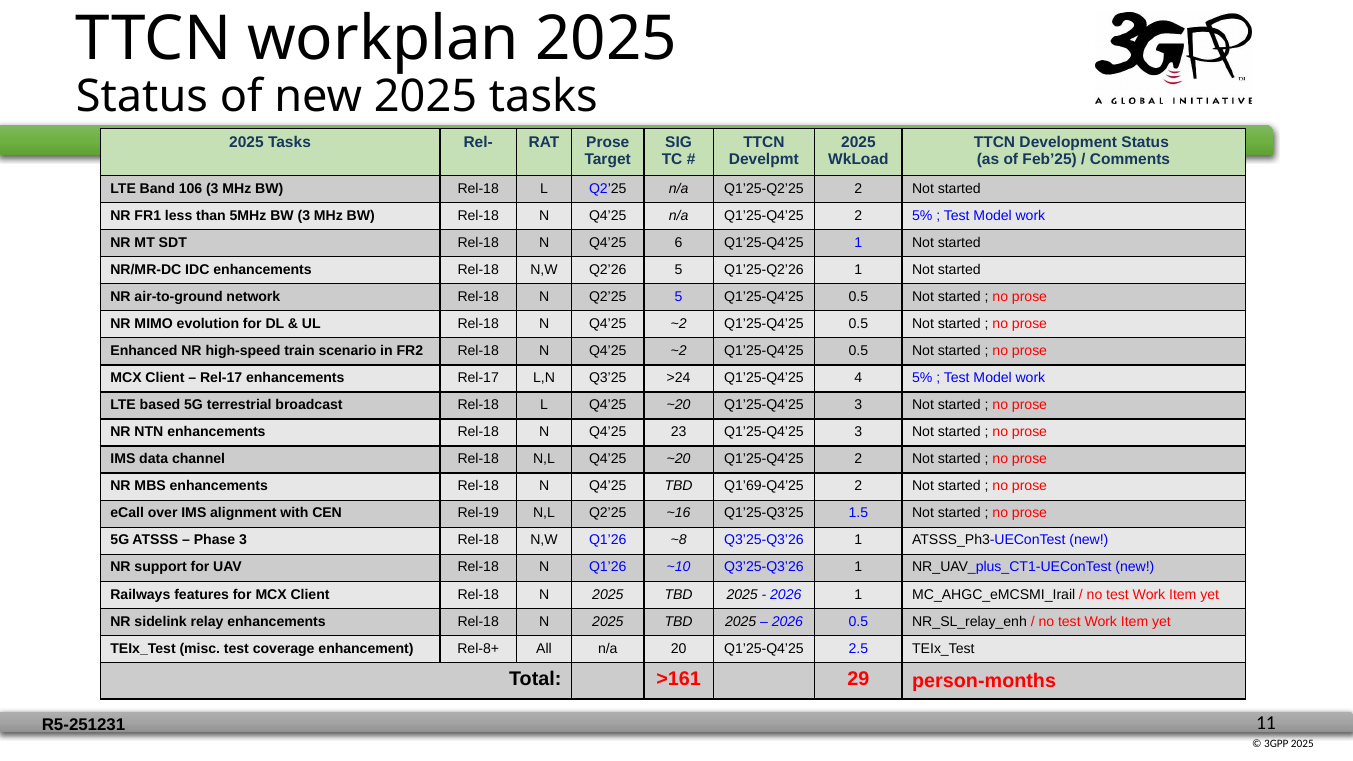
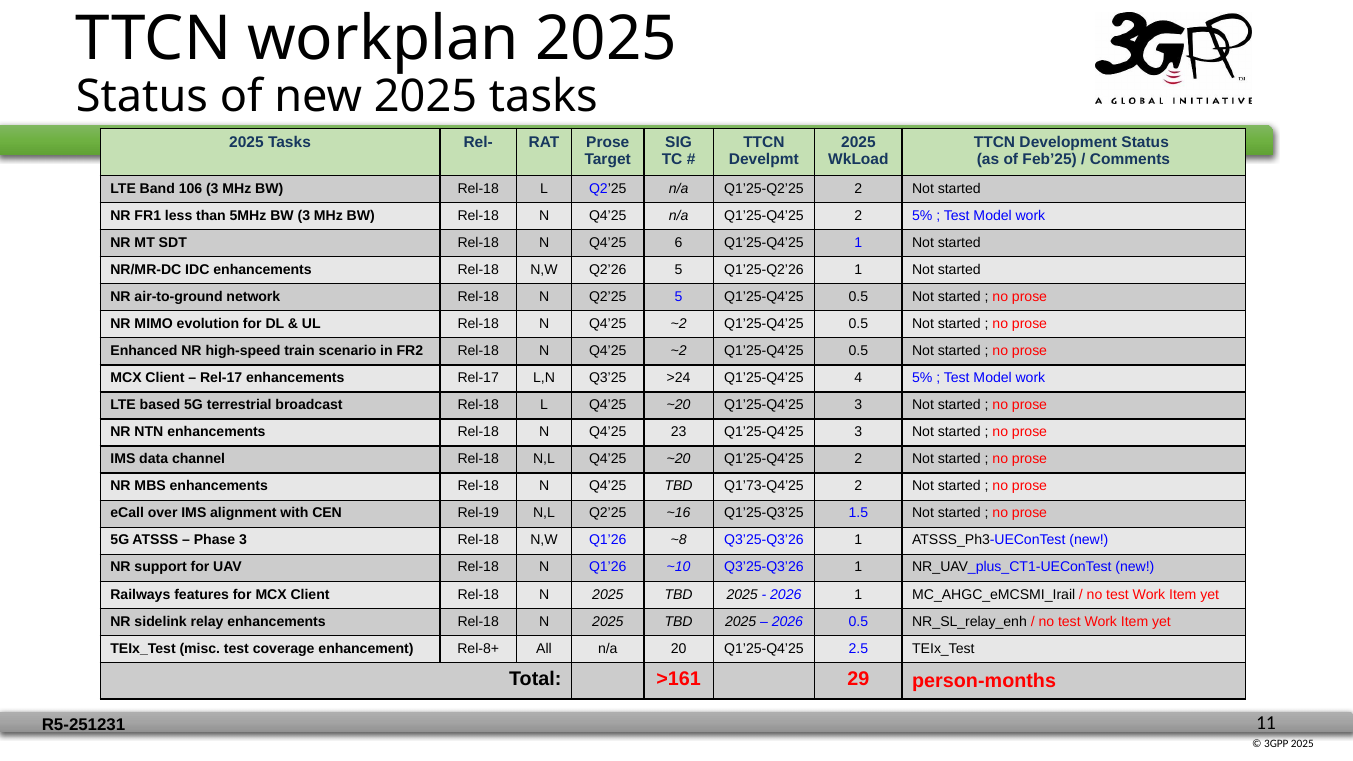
Q1’69-Q4’25: Q1’69-Q4’25 -> Q1’73-Q4’25
